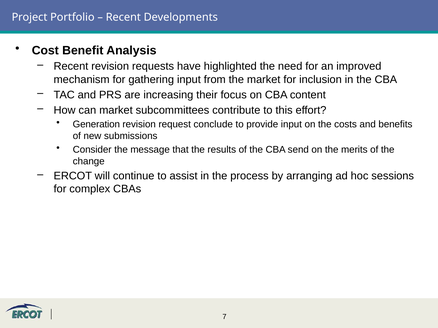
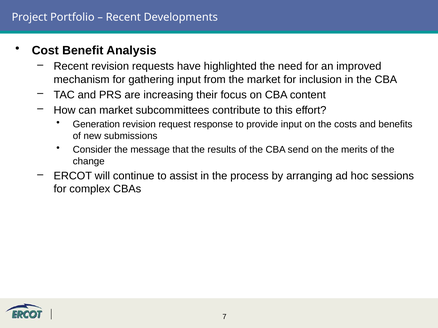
conclude: conclude -> response
